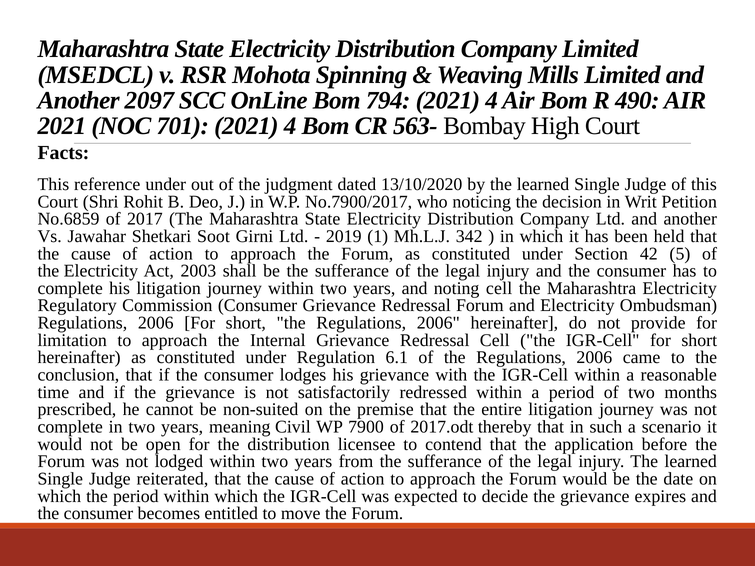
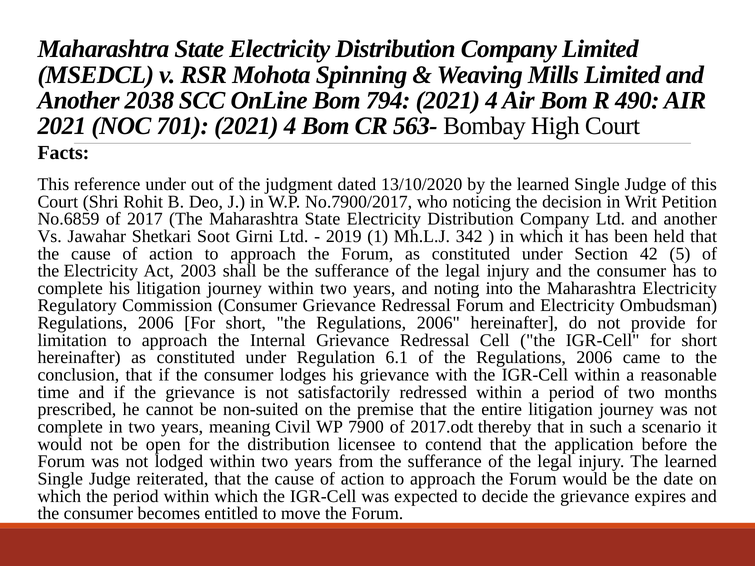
2097: 2097 -> 2038
noting cell: cell -> into
